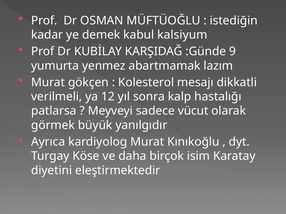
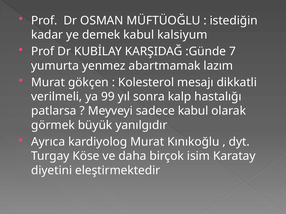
9: 9 -> 7
12: 12 -> 99
sadece vücut: vücut -> kabul
